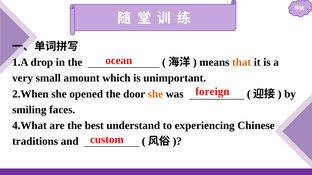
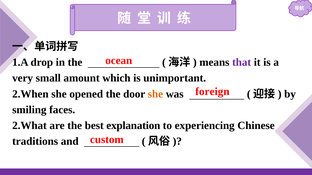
that colour: orange -> purple
4.What: 4.What -> 2.What
understand: understand -> explanation
